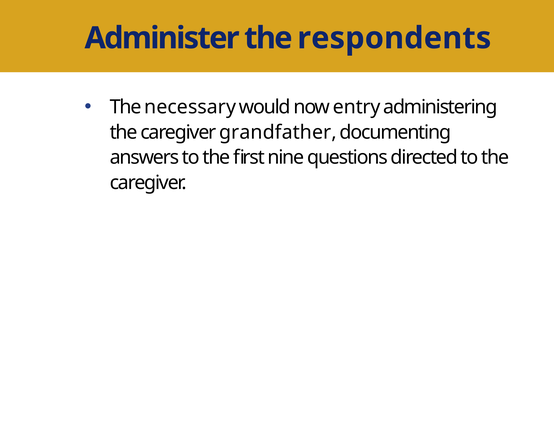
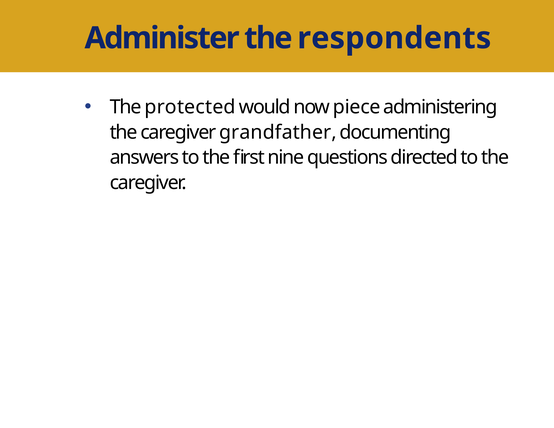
necessary: necessary -> protected
entry: entry -> piece
